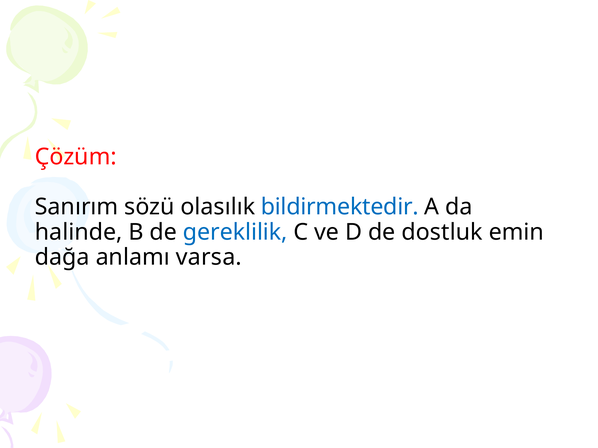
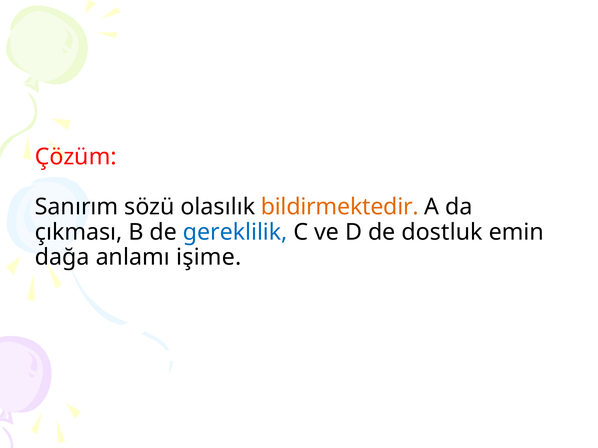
bildirmektedir colour: blue -> orange
halinde: halinde -> çıkması
varsa: varsa -> işime
